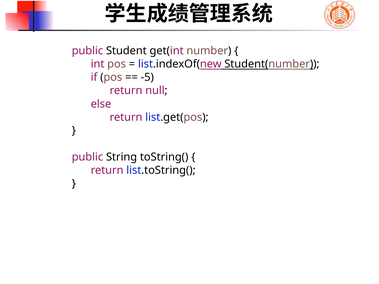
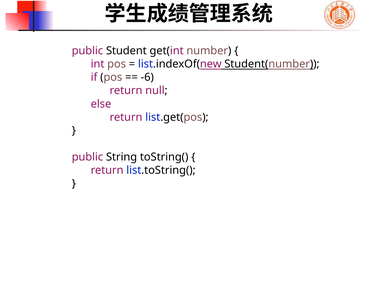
-5: -5 -> -6
